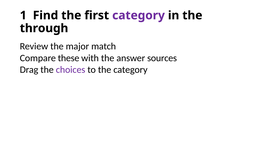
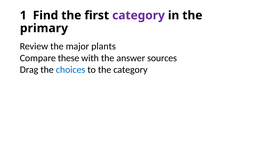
through: through -> primary
match: match -> plants
choices colour: purple -> blue
